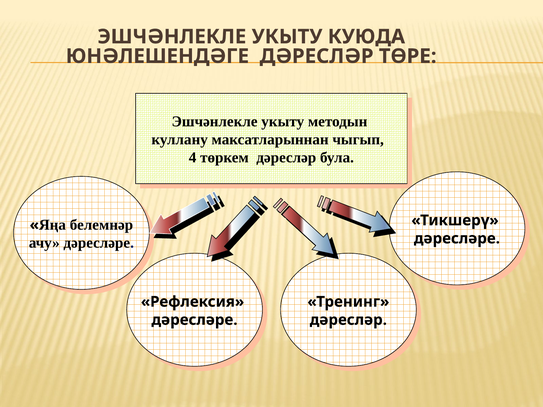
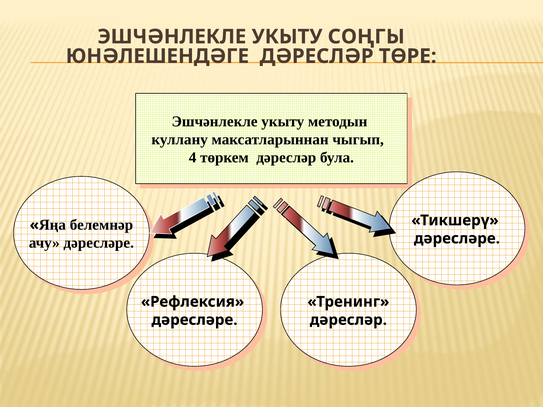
КУЮДА: КУЮДА -> СОҢГЫ
